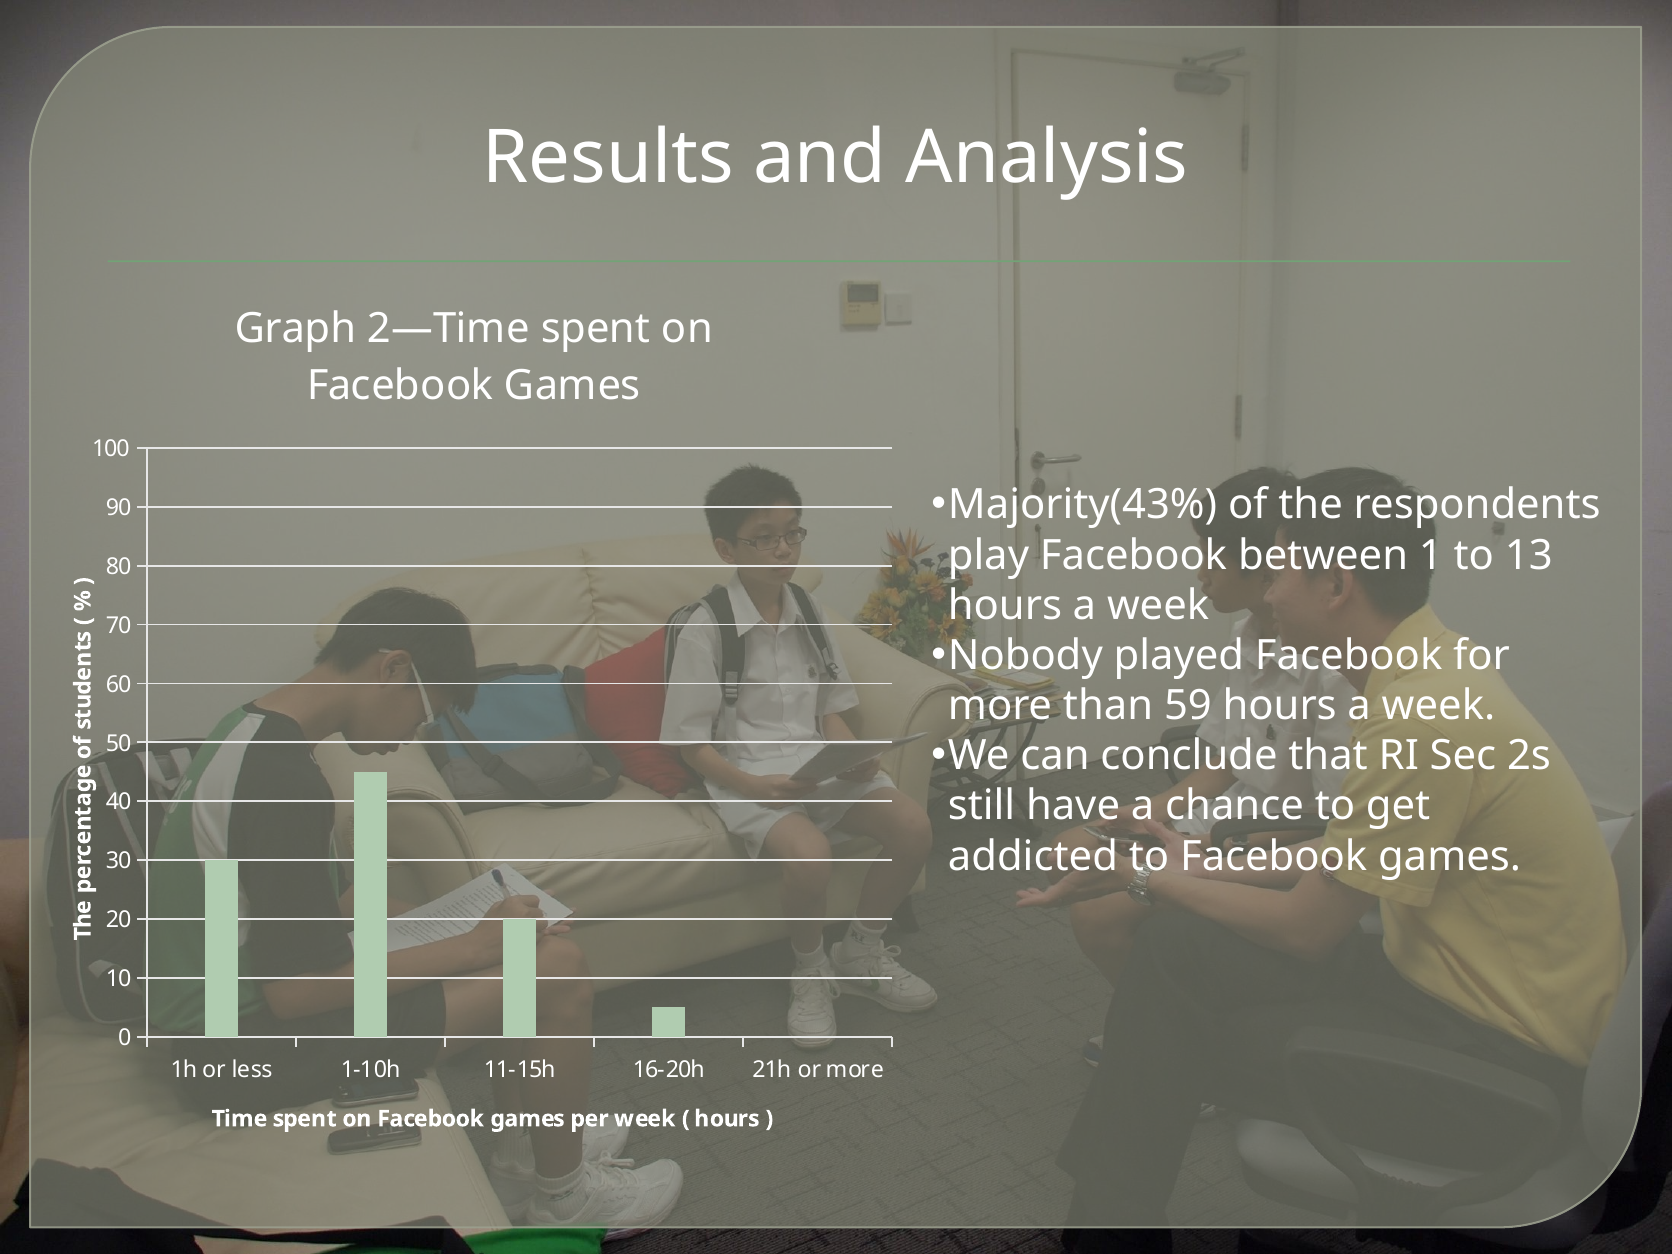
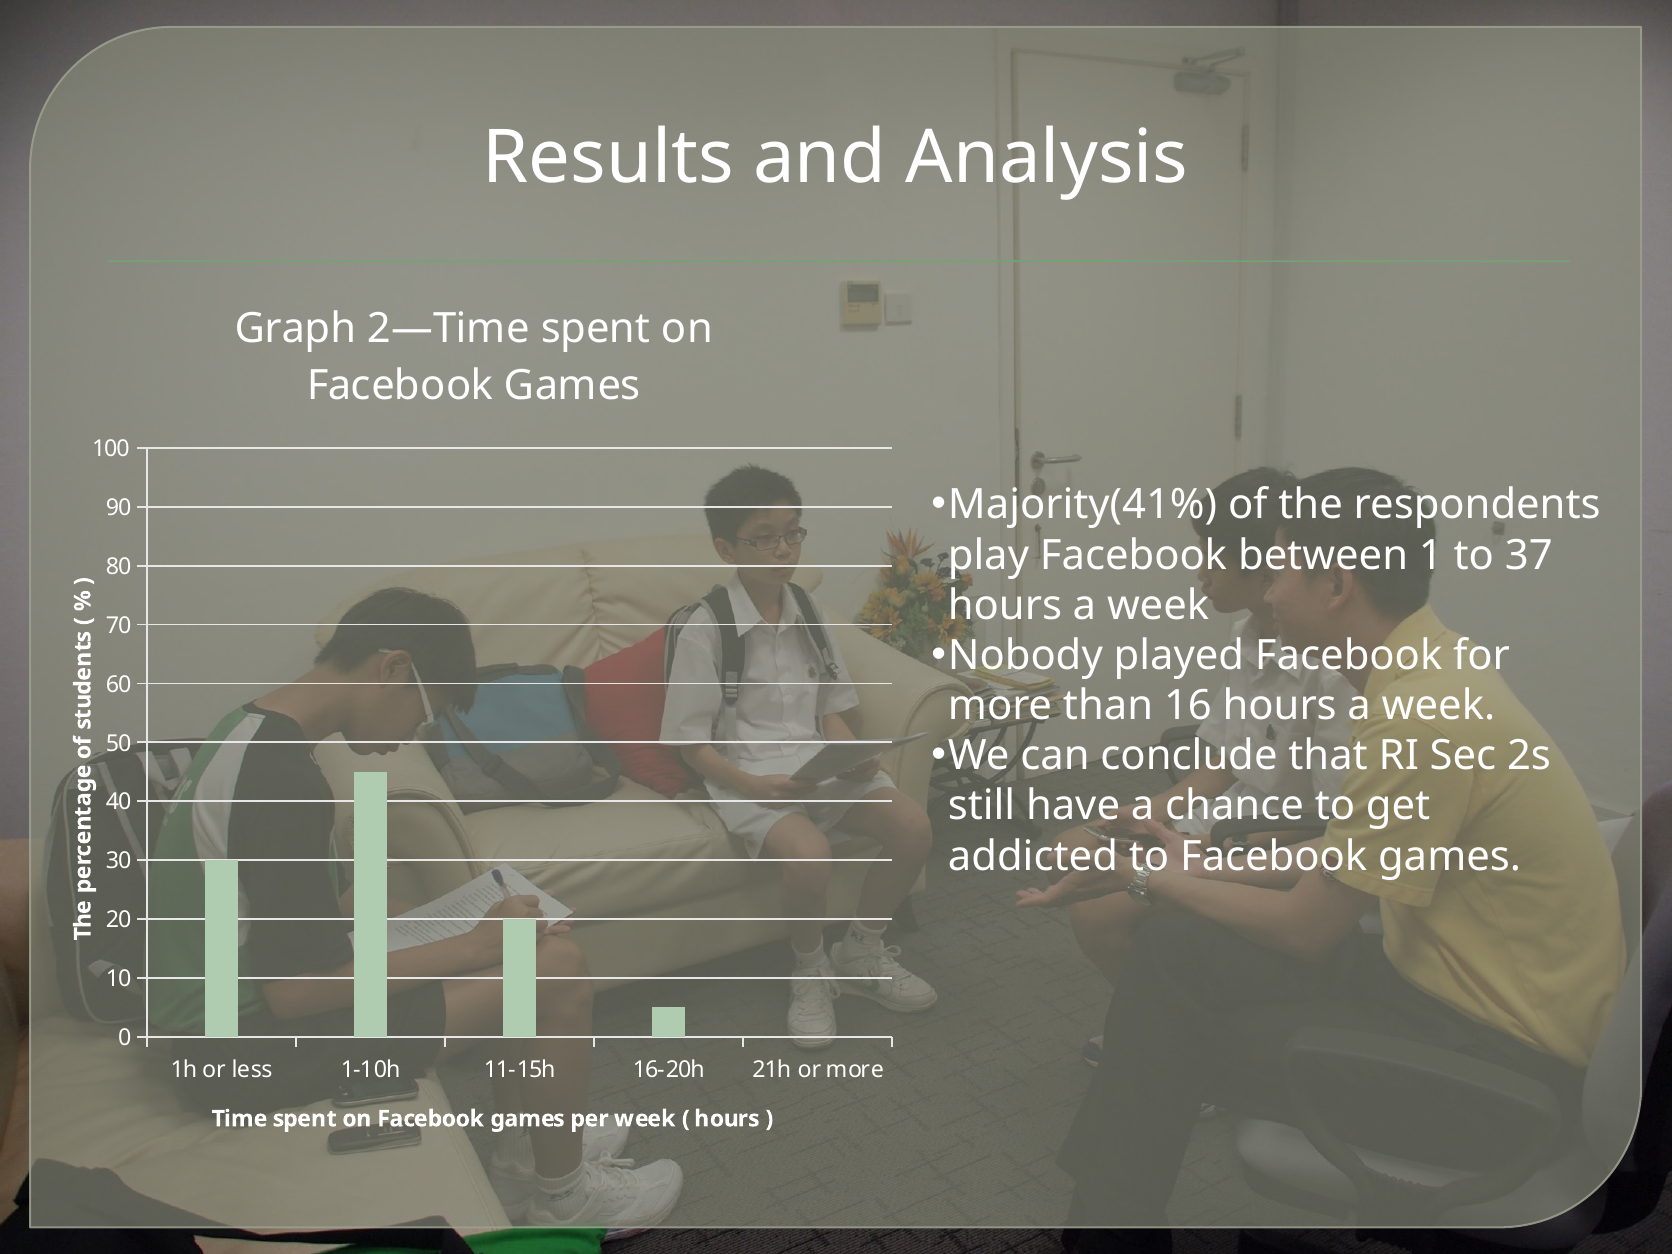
Majority(43%: Majority(43% -> Majority(41%
13: 13 -> 37
59: 59 -> 16
